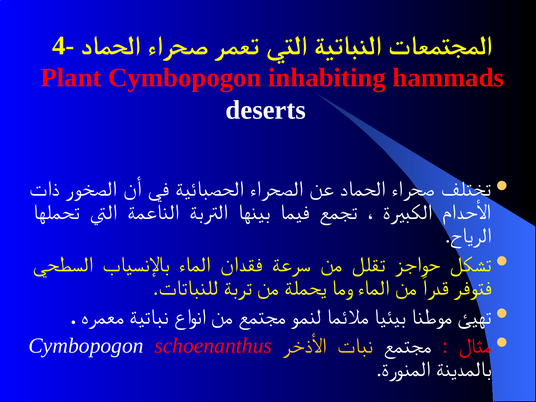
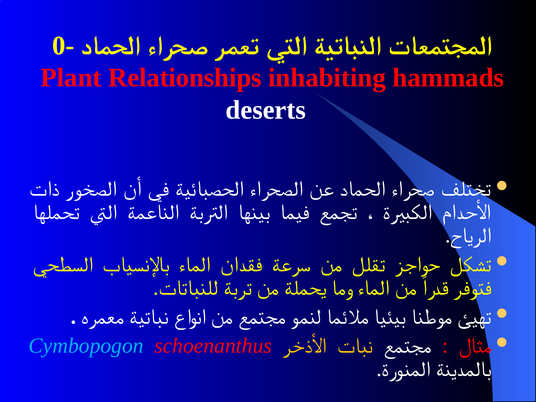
4-: 4- -> 0-
Plant Cymbopogon: Cymbopogon -> Relationships
Cymbopogon at (86, 346) colour: white -> light blue
